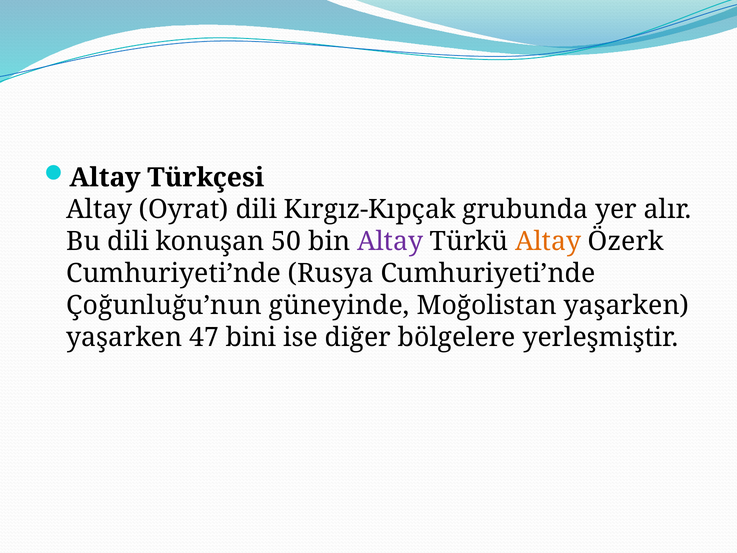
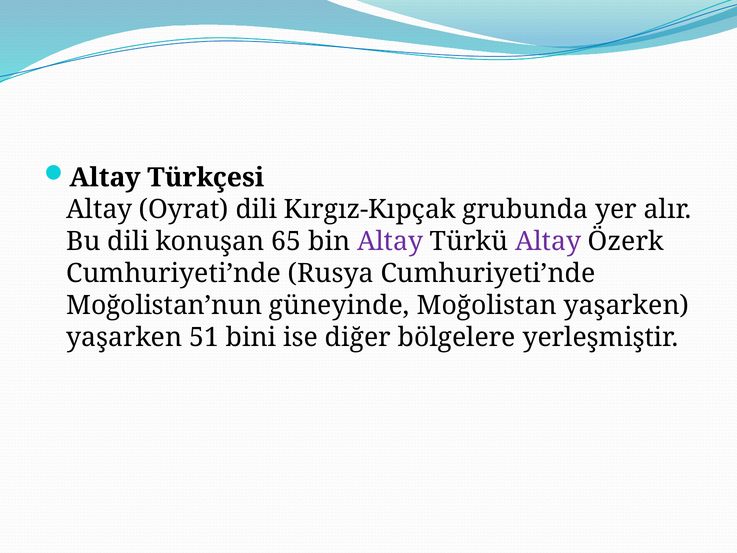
50: 50 -> 65
Altay at (548, 242) colour: orange -> purple
Çoğunluğu’nun: Çoğunluğu’nun -> Moğolistan’nun
47: 47 -> 51
